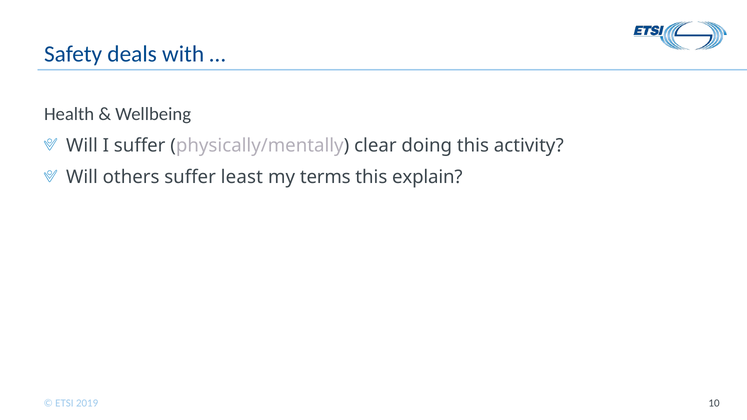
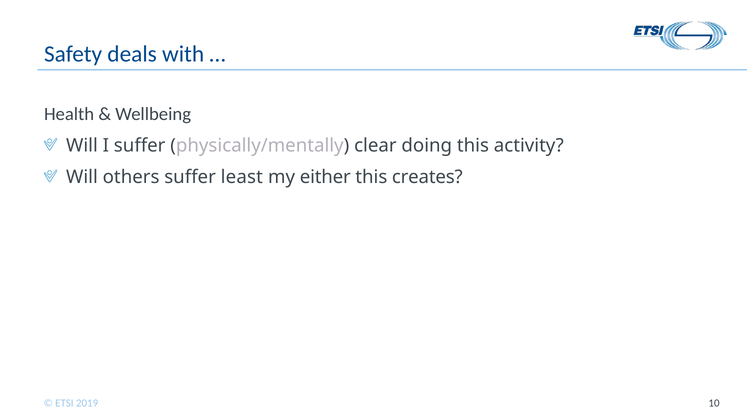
terms: terms -> either
explain: explain -> creates
